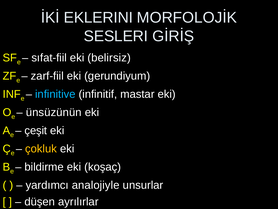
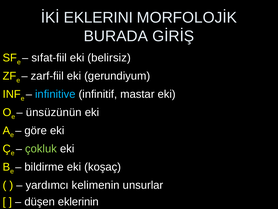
SESLERI: SESLERI -> BURADA
çeşit: çeşit -> göre
çokluk colour: yellow -> light green
analojiyle: analojiyle -> kelimenin
ayrılırlar: ayrılırlar -> eklerinin
